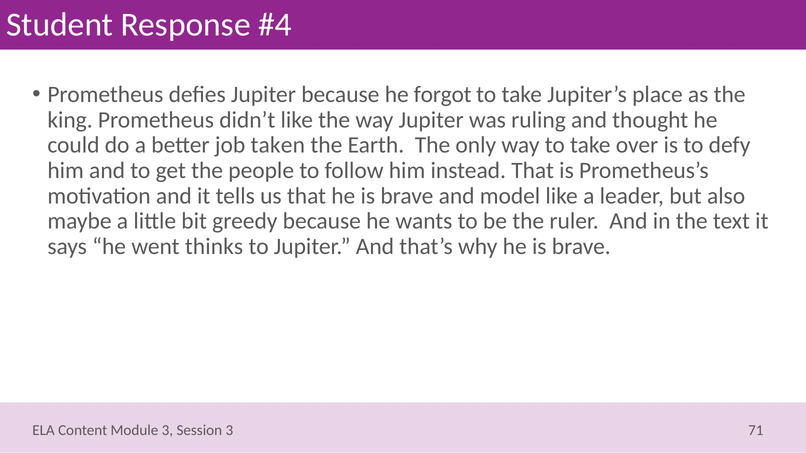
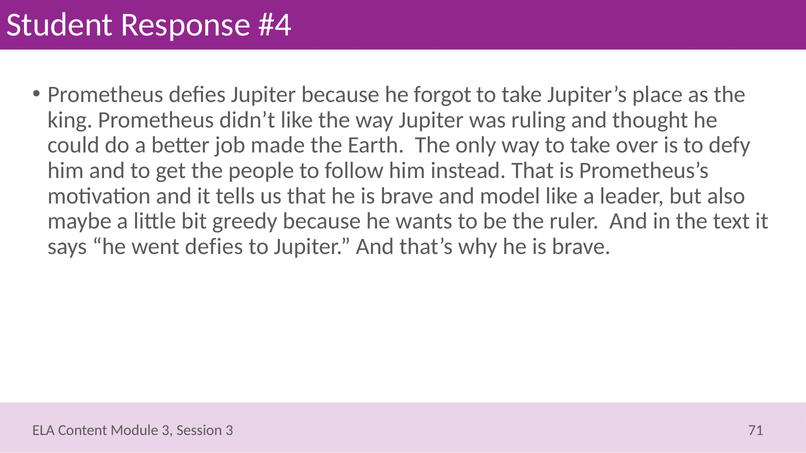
taken: taken -> made
went thinks: thinks -> defies
